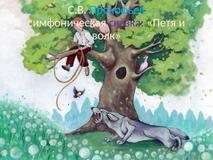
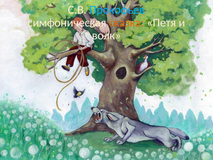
сказка colour: purple -> orange
